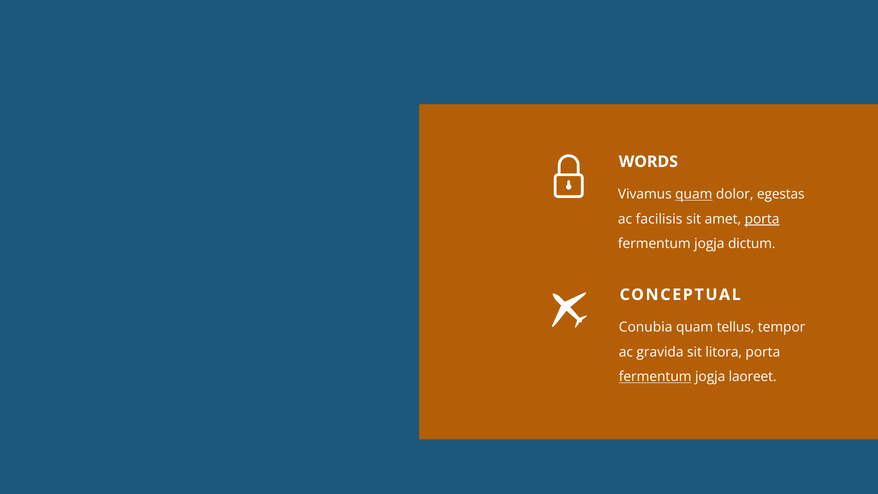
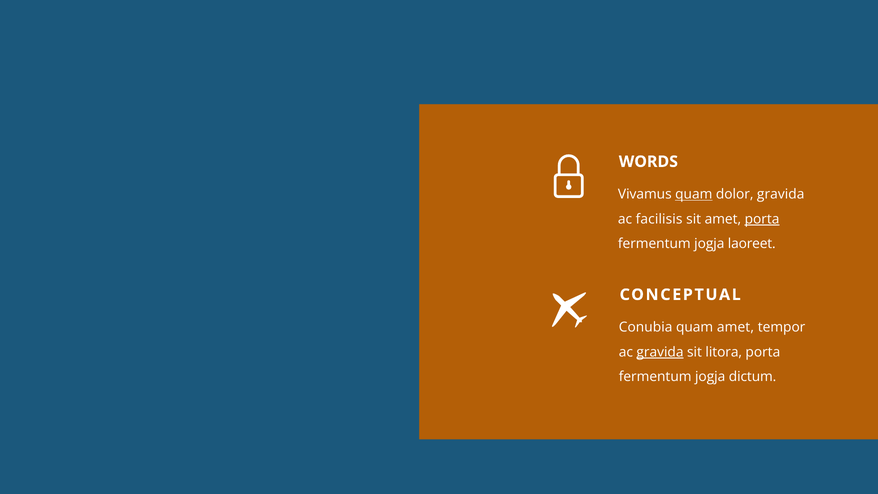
dolor egestas: egestas -> gravida
dictum: dictum -> laoreet
quam tellus: tellus -> amet
gravida at (660, 352) underline: none -> present
fermentum at (655, 377) underline: present -> none
laoreet: laoreet -> dictum
